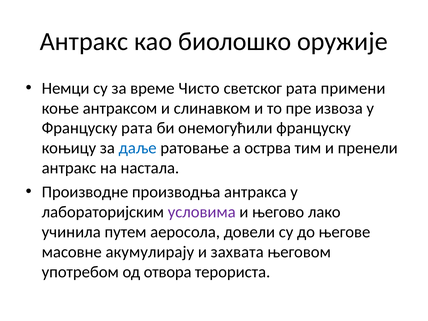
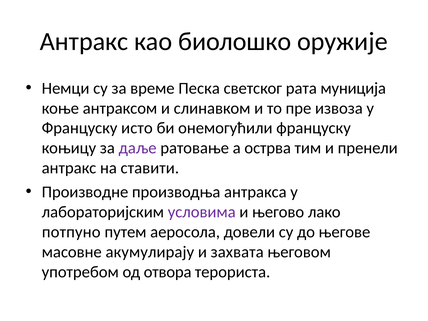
Чисто: Чисто -> Песка
примени: примени -> муниција
Француску рата: рата -> исто
даље colour: blue -> purple
настала: настала -> ставити
учинила: учинила -> потпуно
